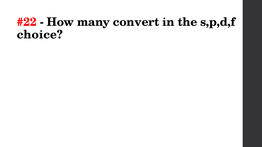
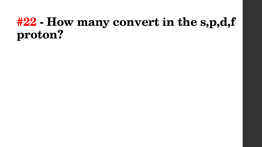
choice: choice -> proton
